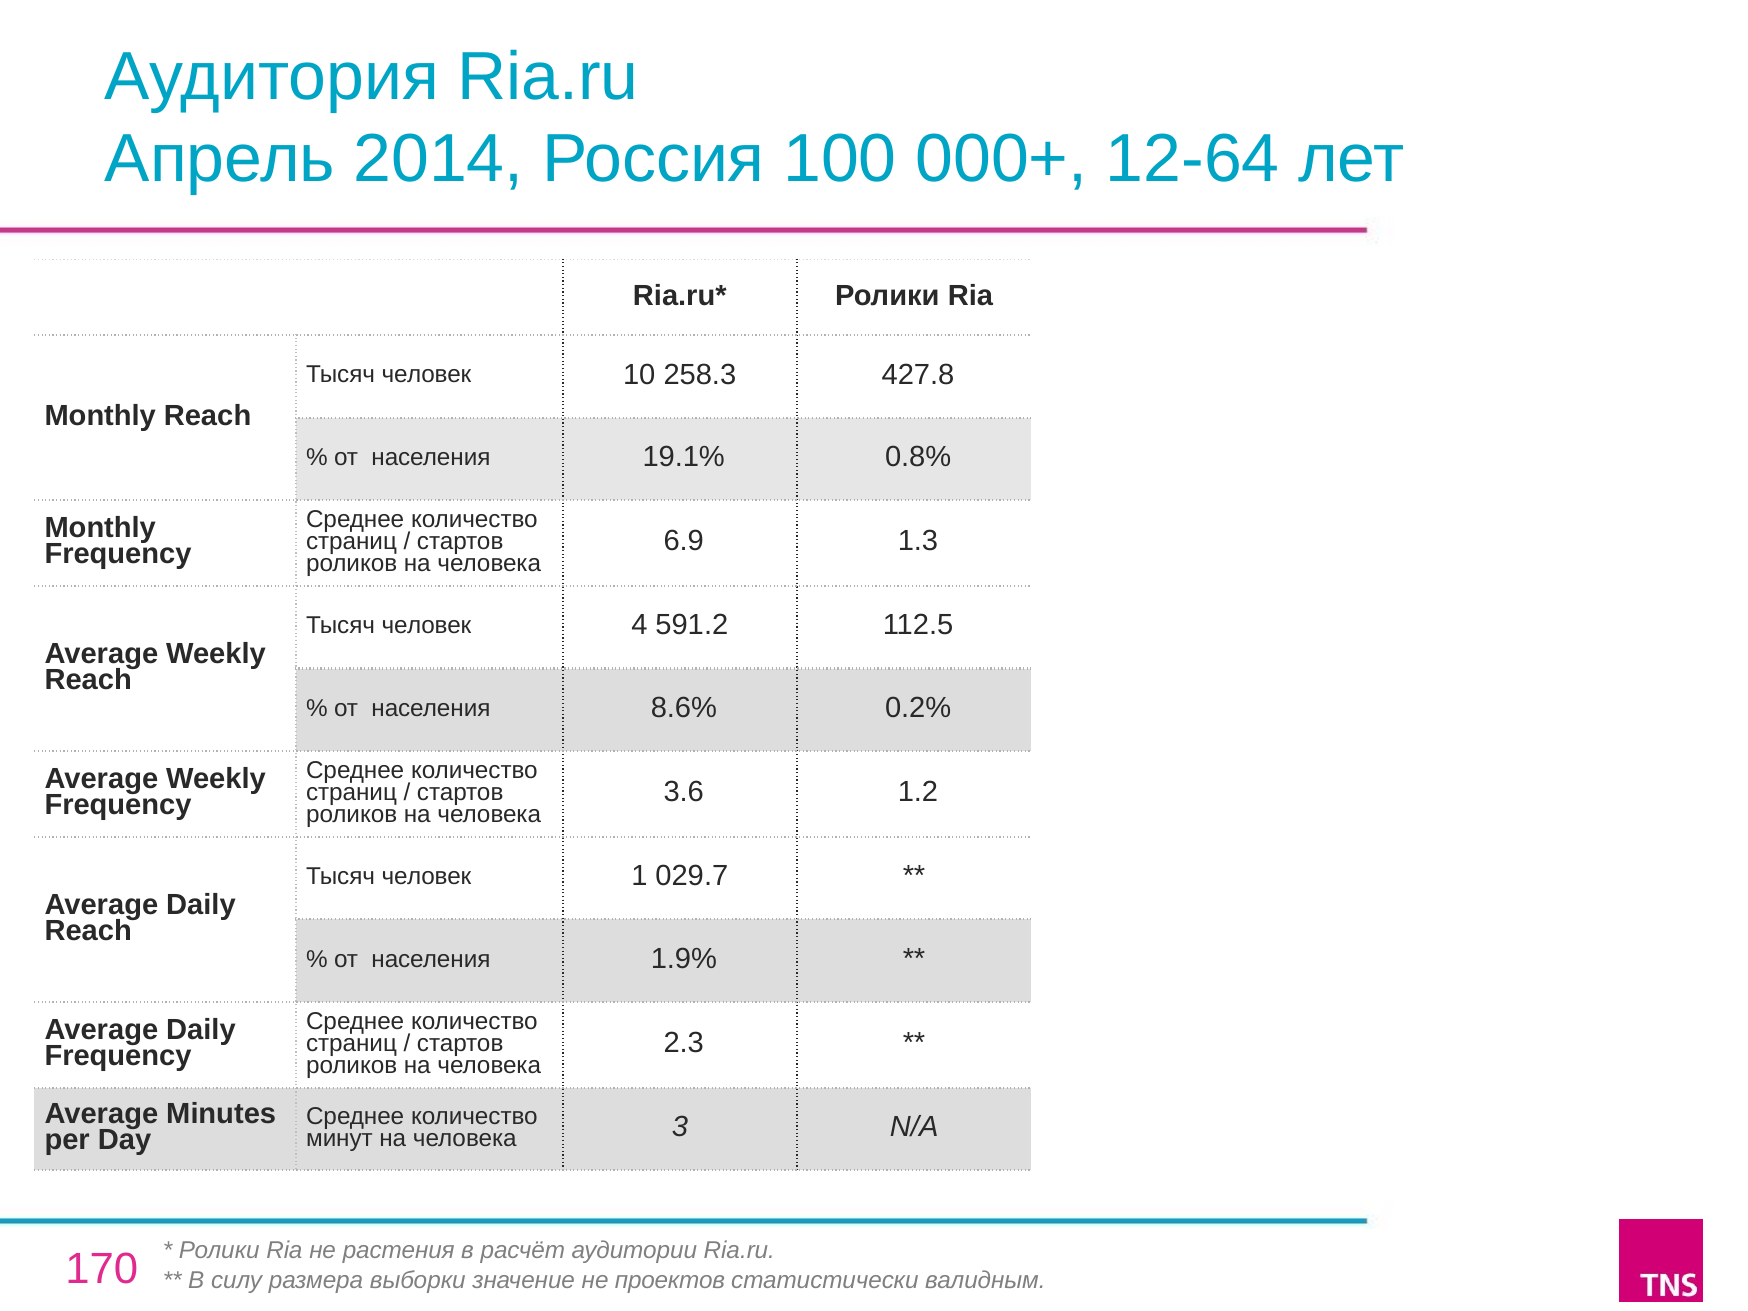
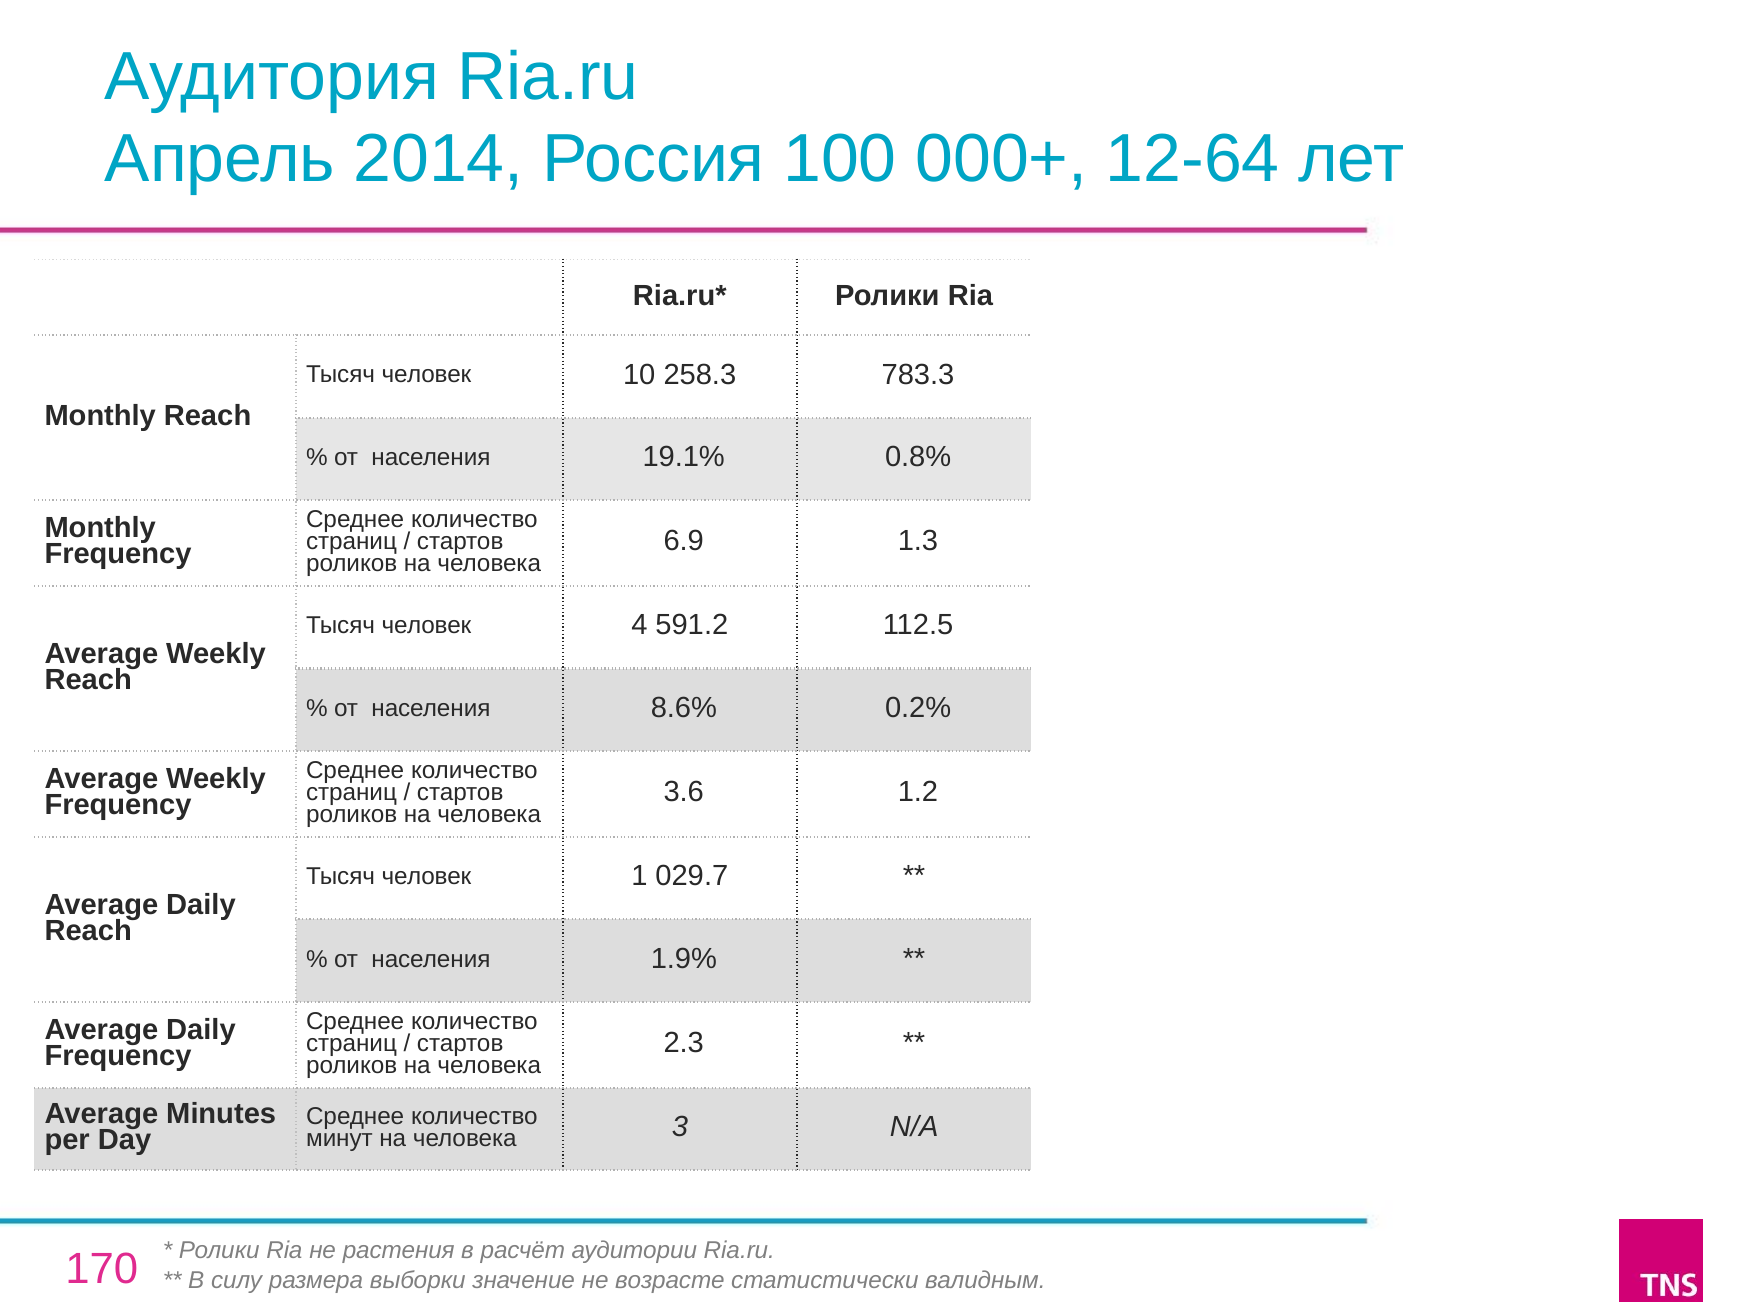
427.8: 427.8 -> 783.3
проектов: проектов -> возрасте
